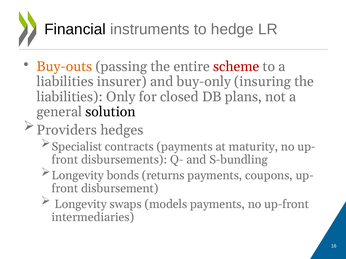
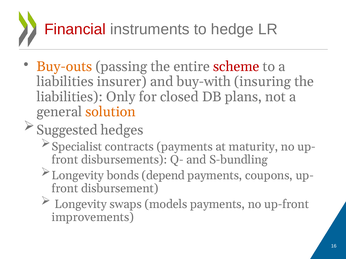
Financial colour: black -> red
buy-only: buy-only -> buy-with
solution colour: black -> orange
Providers: Providers -> Suggested
returns: returns -> depend
intermediaries: intermediaries -> improvements
